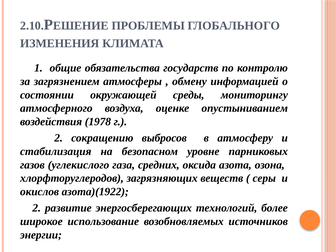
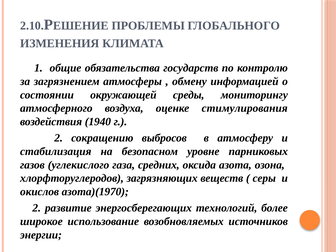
опустыниванием: опустыниванием -> стимулирования
1978: 1978 -> 1940
азота)(1922: азота)(1922 -> азота)(1970
